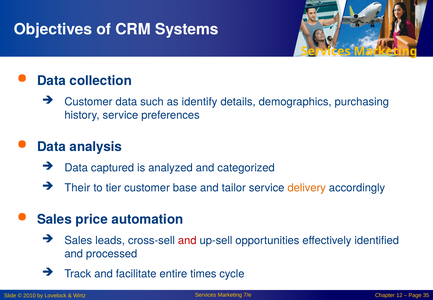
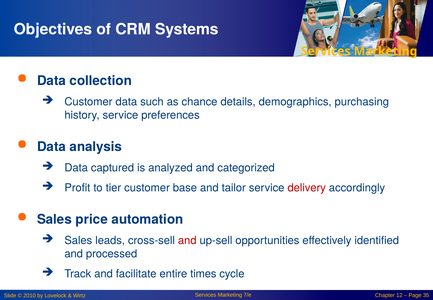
identify: identify -> chance
Their: Their -> Profit
delivery colour: orange -> red
